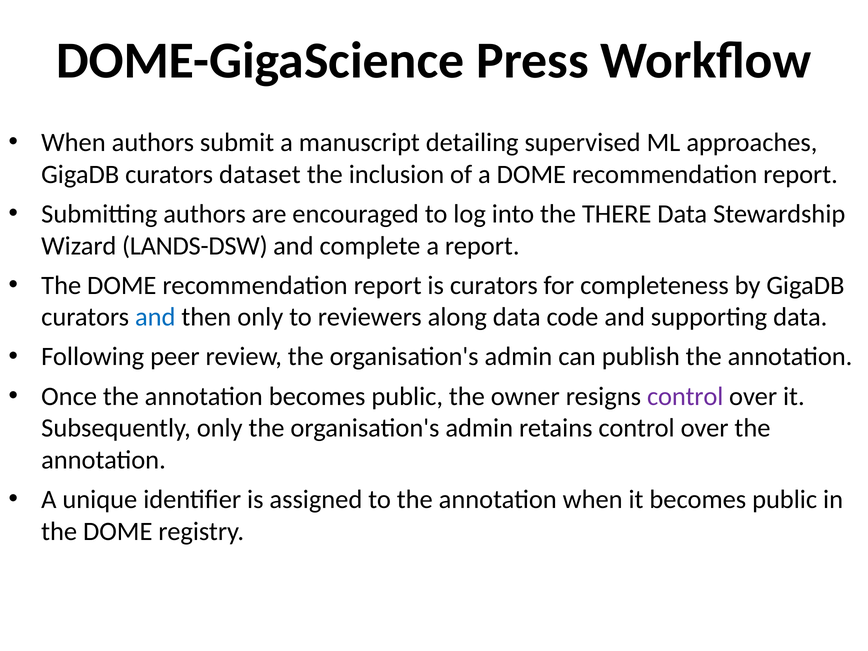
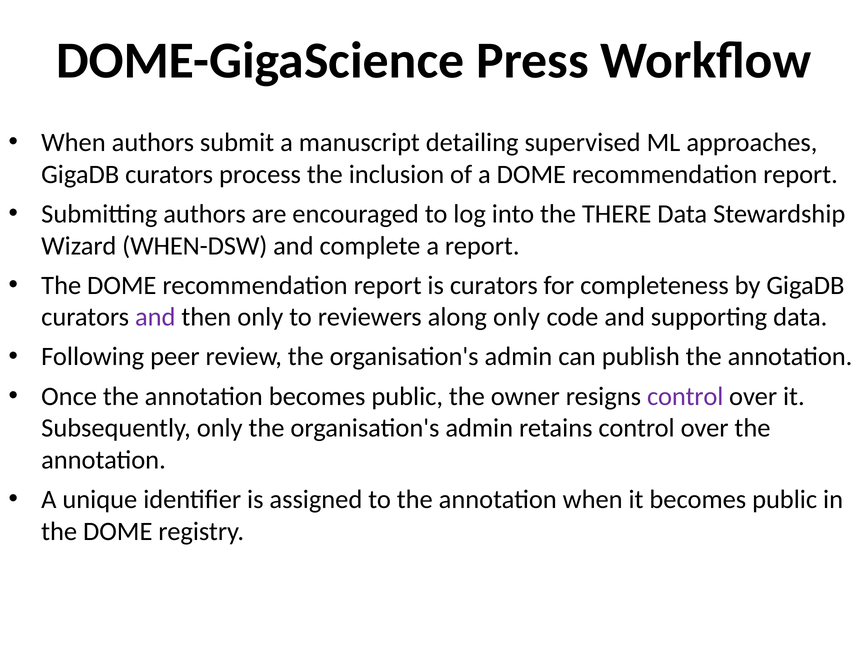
dataset: dataset -> process
LANDS-DSW: LANDS-DSW -> WHEN-DSW
and at (155, 317) colour: blue -> purple
along data: data -> only
